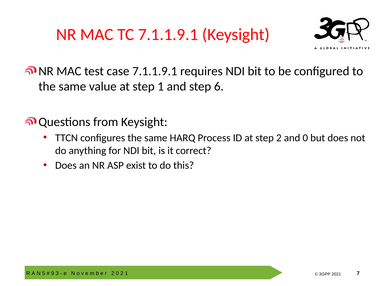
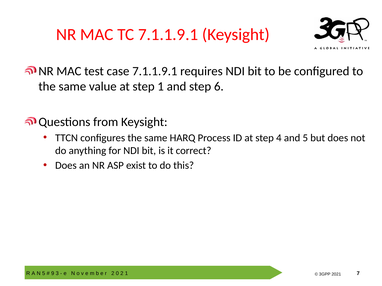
step 2: 2 -> 4
and 0: 0 -> 5
